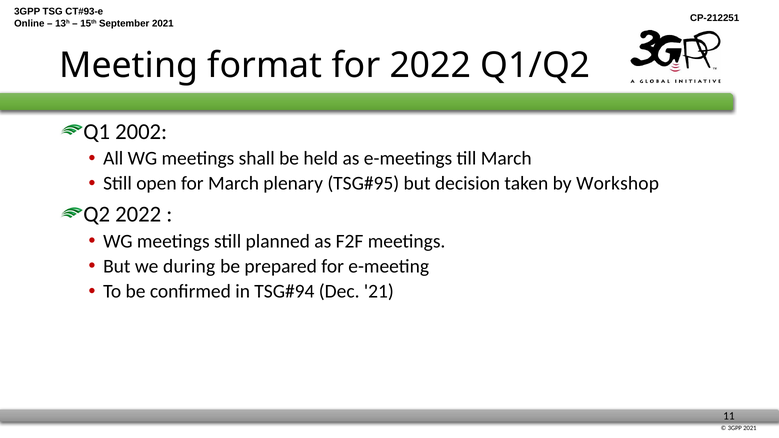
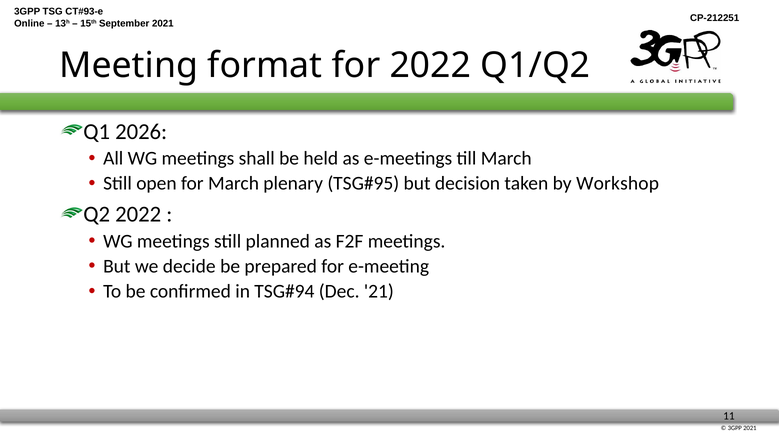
2002: 2002 -> 2026
during: during -> decide
